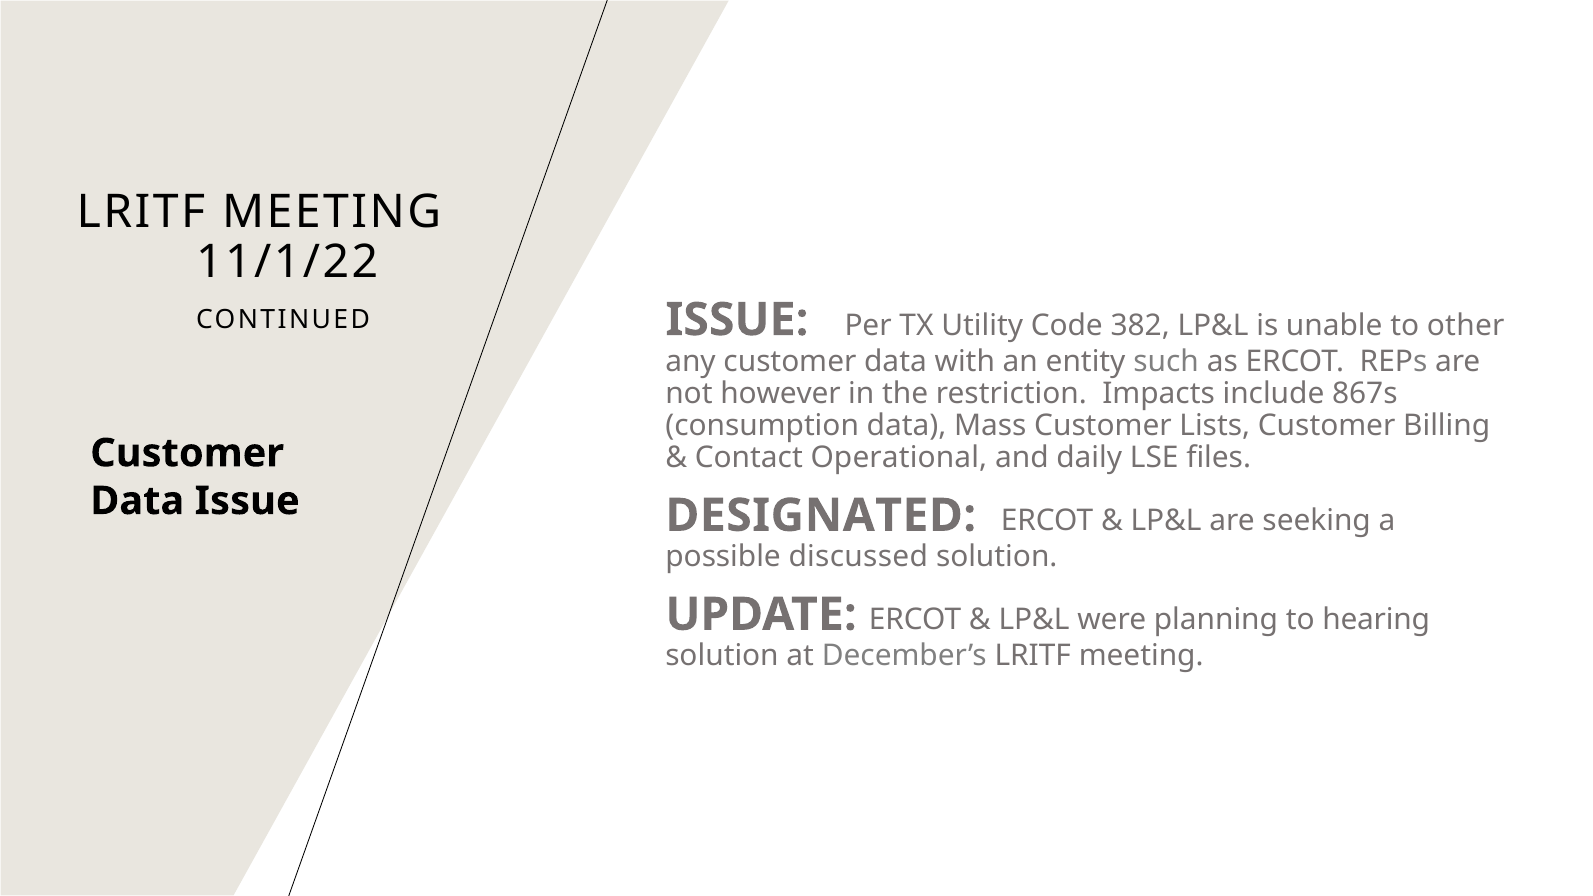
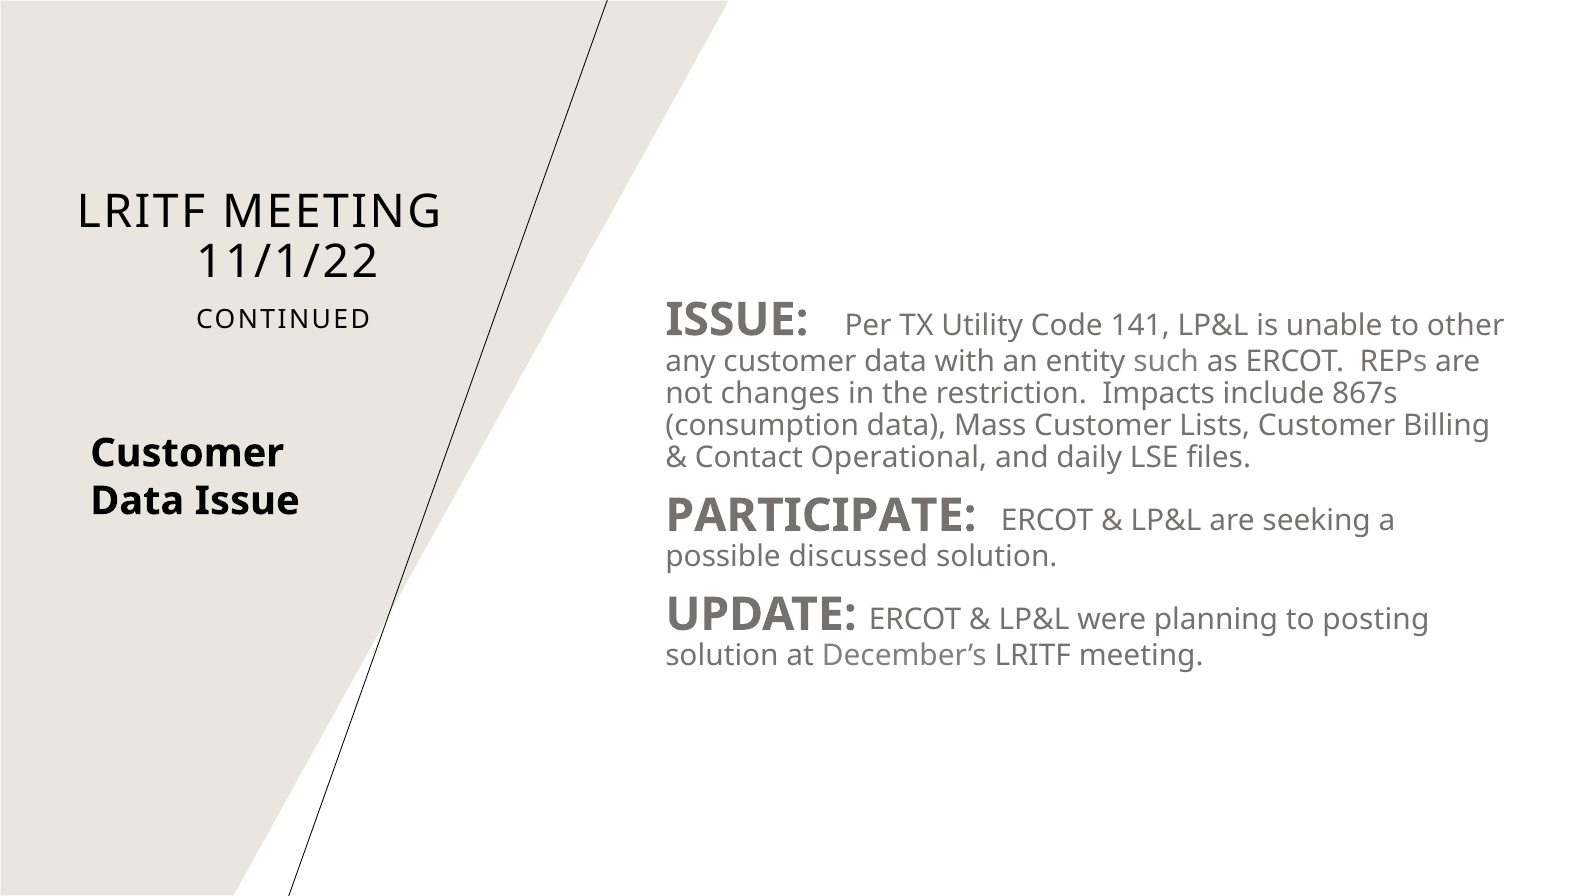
382: 382 -> 141
however: however -> changes
DESIGNATED: DESIGNATED -> PARTICIPATE
hearing: hearing -> posting
